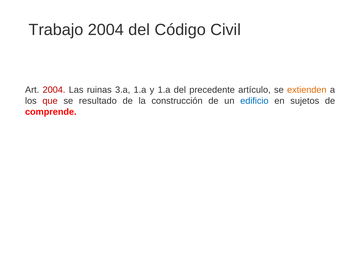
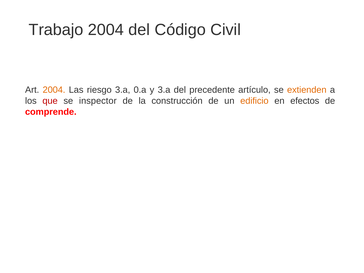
2004 at (54, 90) colour: red -> orange
ruinas: ruinas -> riesgo
3.a 1.a: 1.a -> 0.a
y 1.a: 1.a -> 3.a
resultado: resultado -> inspector
edificio colour: blue -> orange
sujetos: sujetos -> efectos
